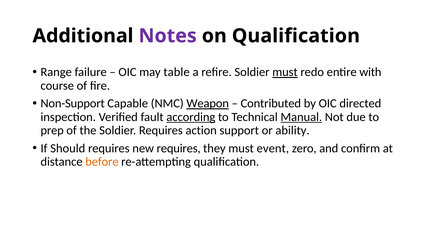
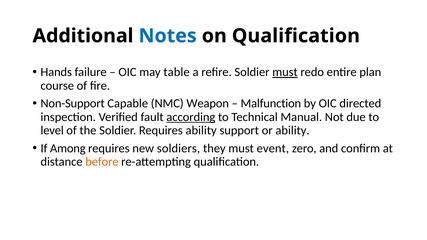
Notes colour: purple -> blue
Range: Range -> Hands
with: with -> plan
Weapon underline: present -> none
Contributed: Contributed -> Malfunction
Manual underline: present -> none
prep: prep -> level
Requires action: action -> ability
Should: Should -> Among
new requires: requires -> soldiers
